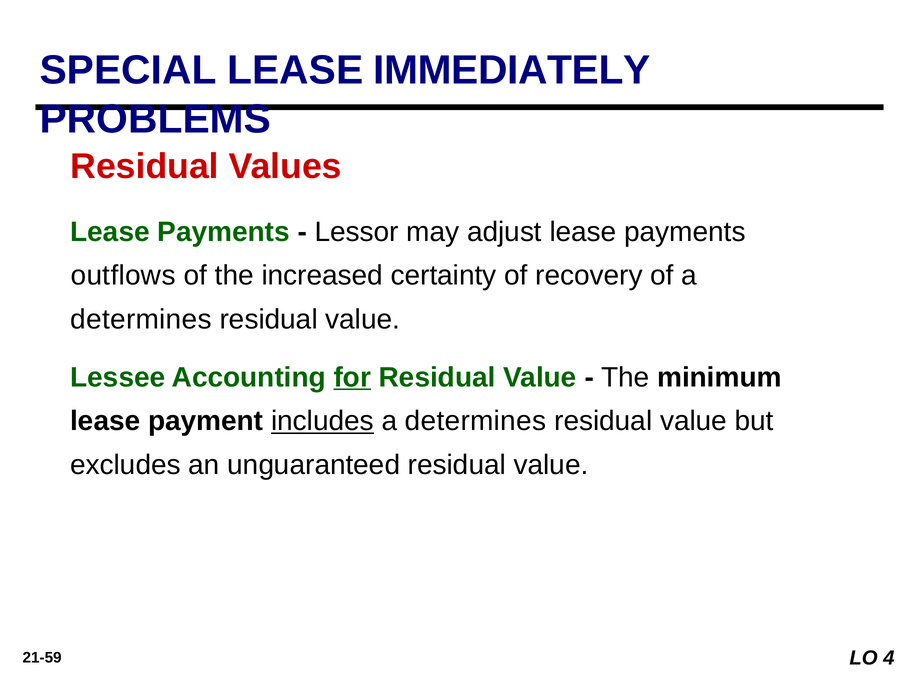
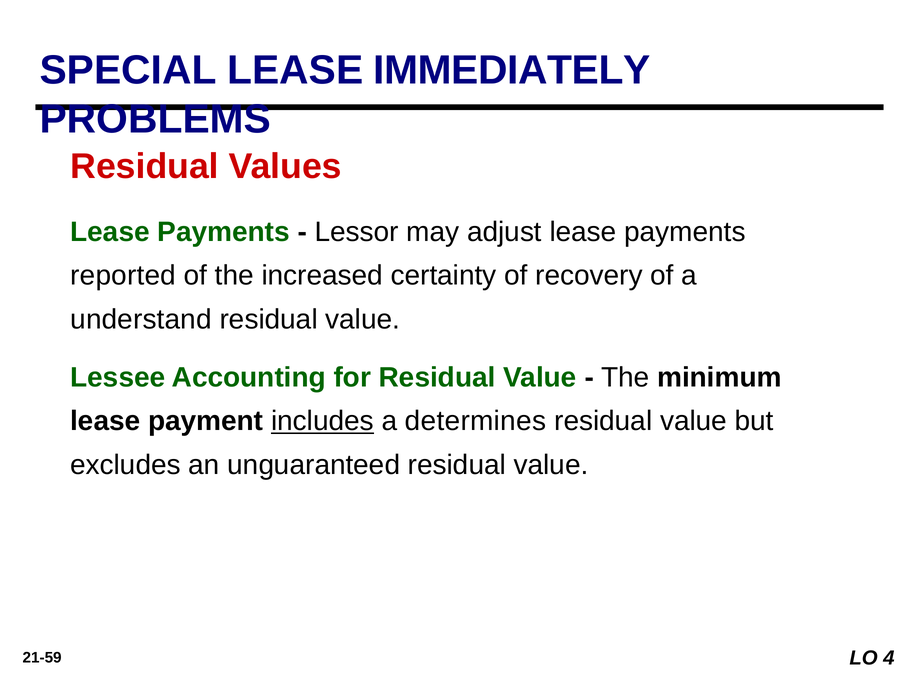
outflows: outflows -> reported
determines at (141, 320): determines -> understand
for underline: present -> none
